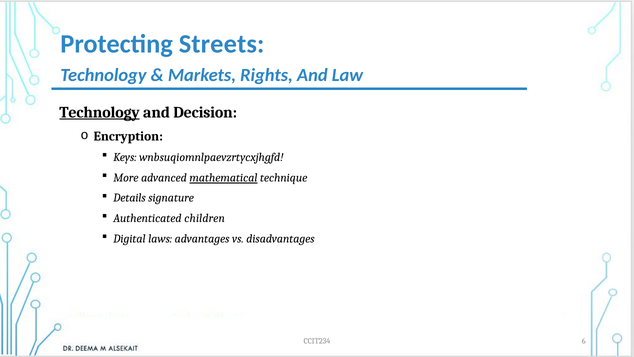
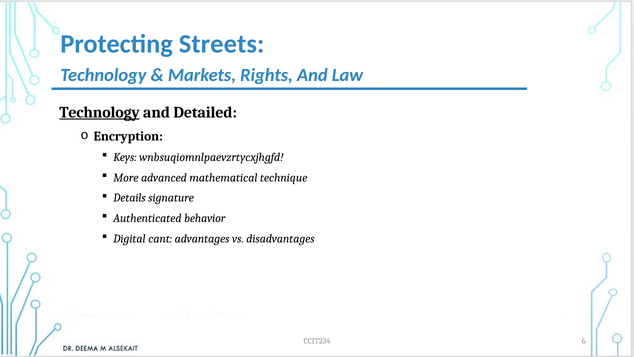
Decision: Decision -> Detailed
mathematical underline: present -> none
children: children -> behavior
laws: laws -> cant
